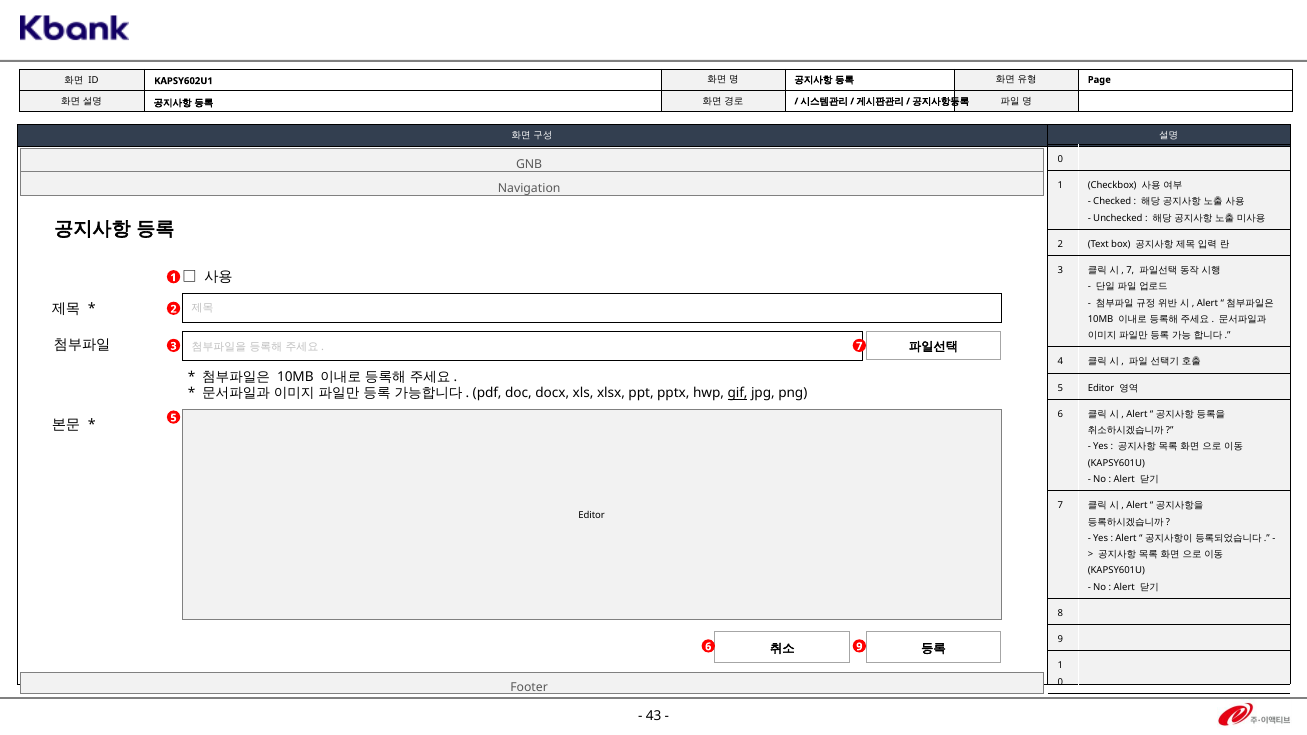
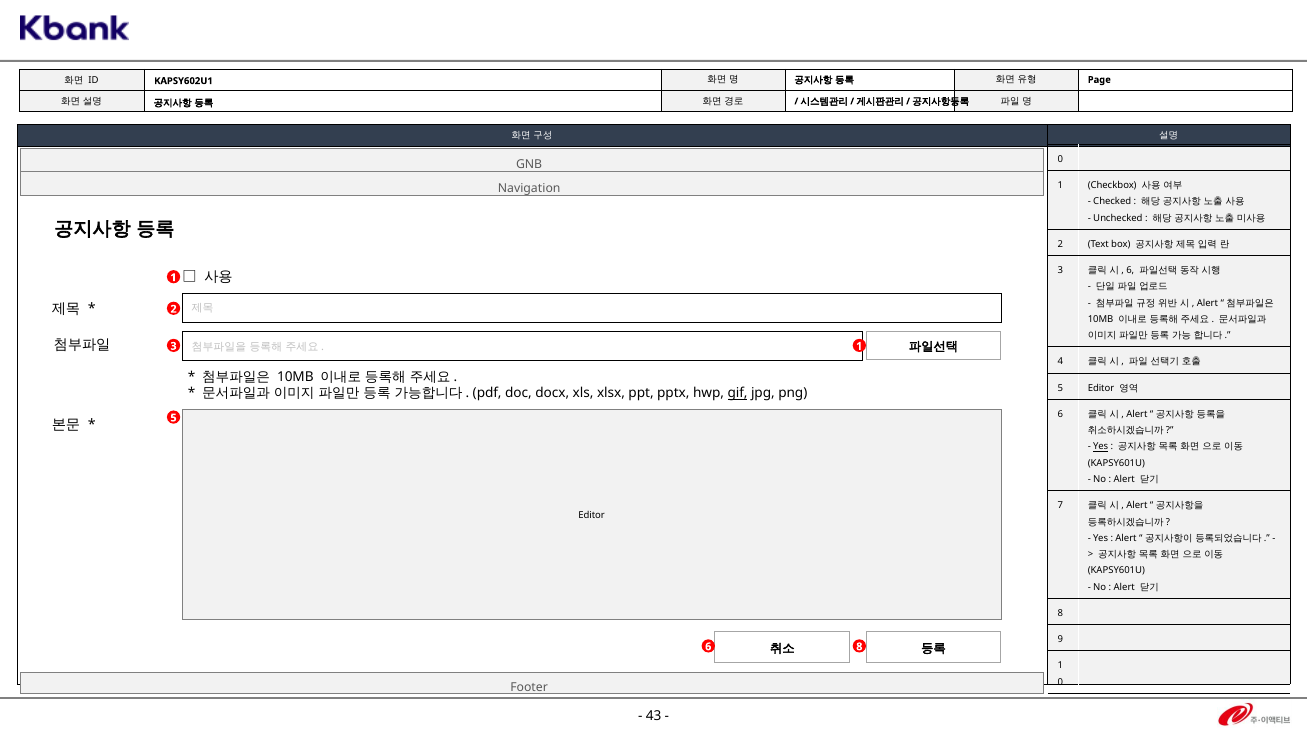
7 at (1130, 270): 7 -> 6
3 7: 7 -> 1
Yes at (1101, 447) underline: none -> present
6 9: 9 -> 8
